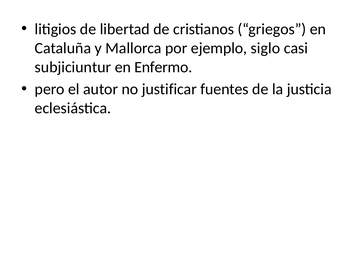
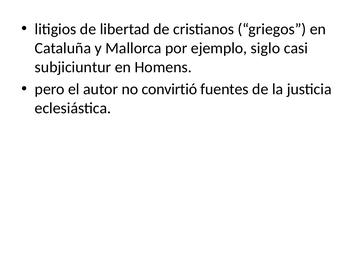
Enfermo: Enfermo -> Homens
justificar: justificar -> convirtió
